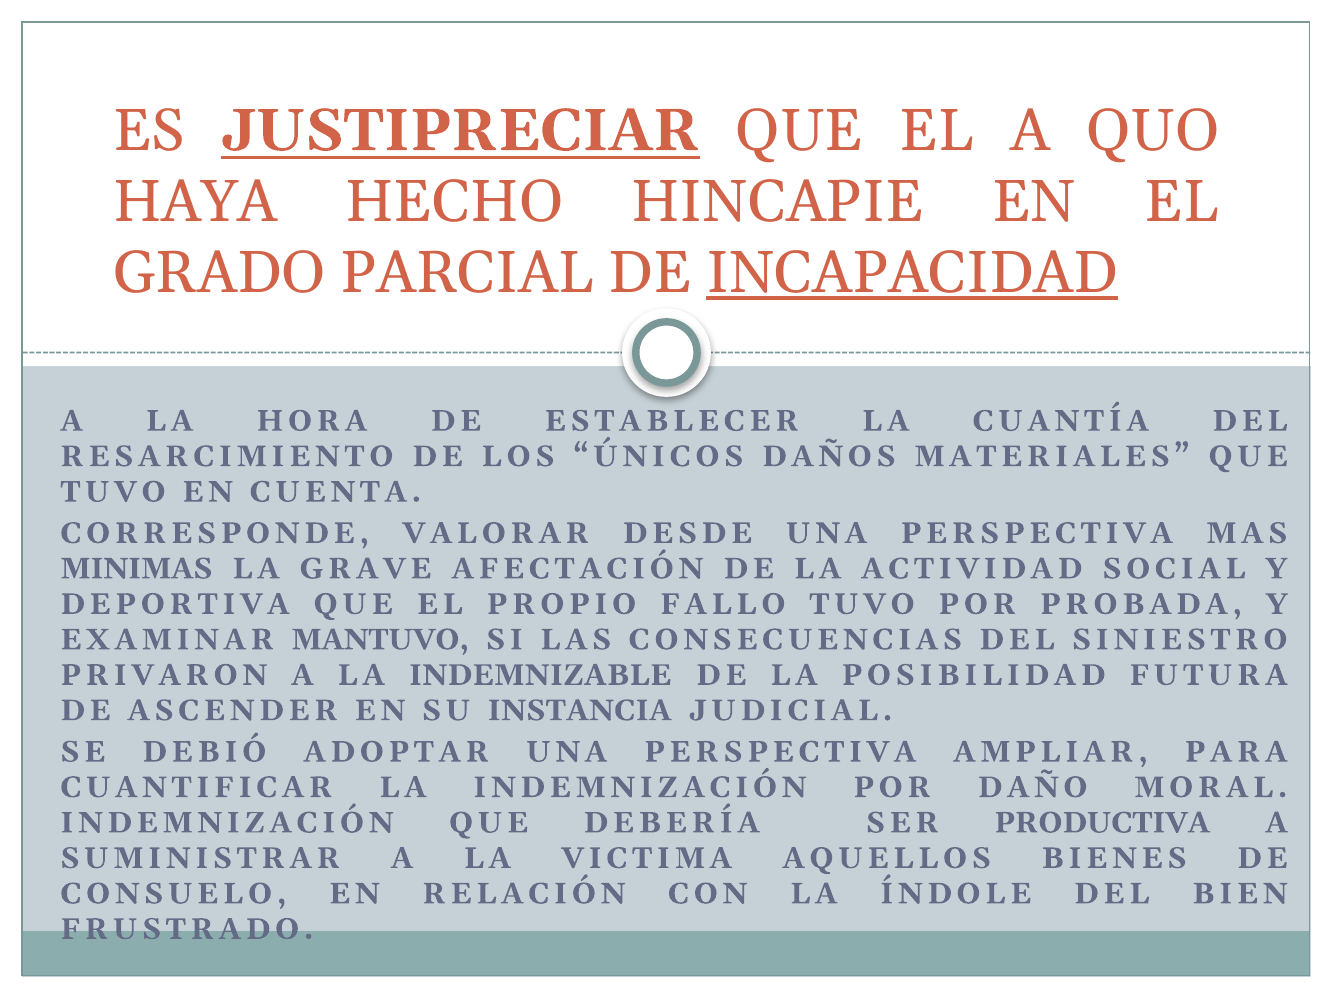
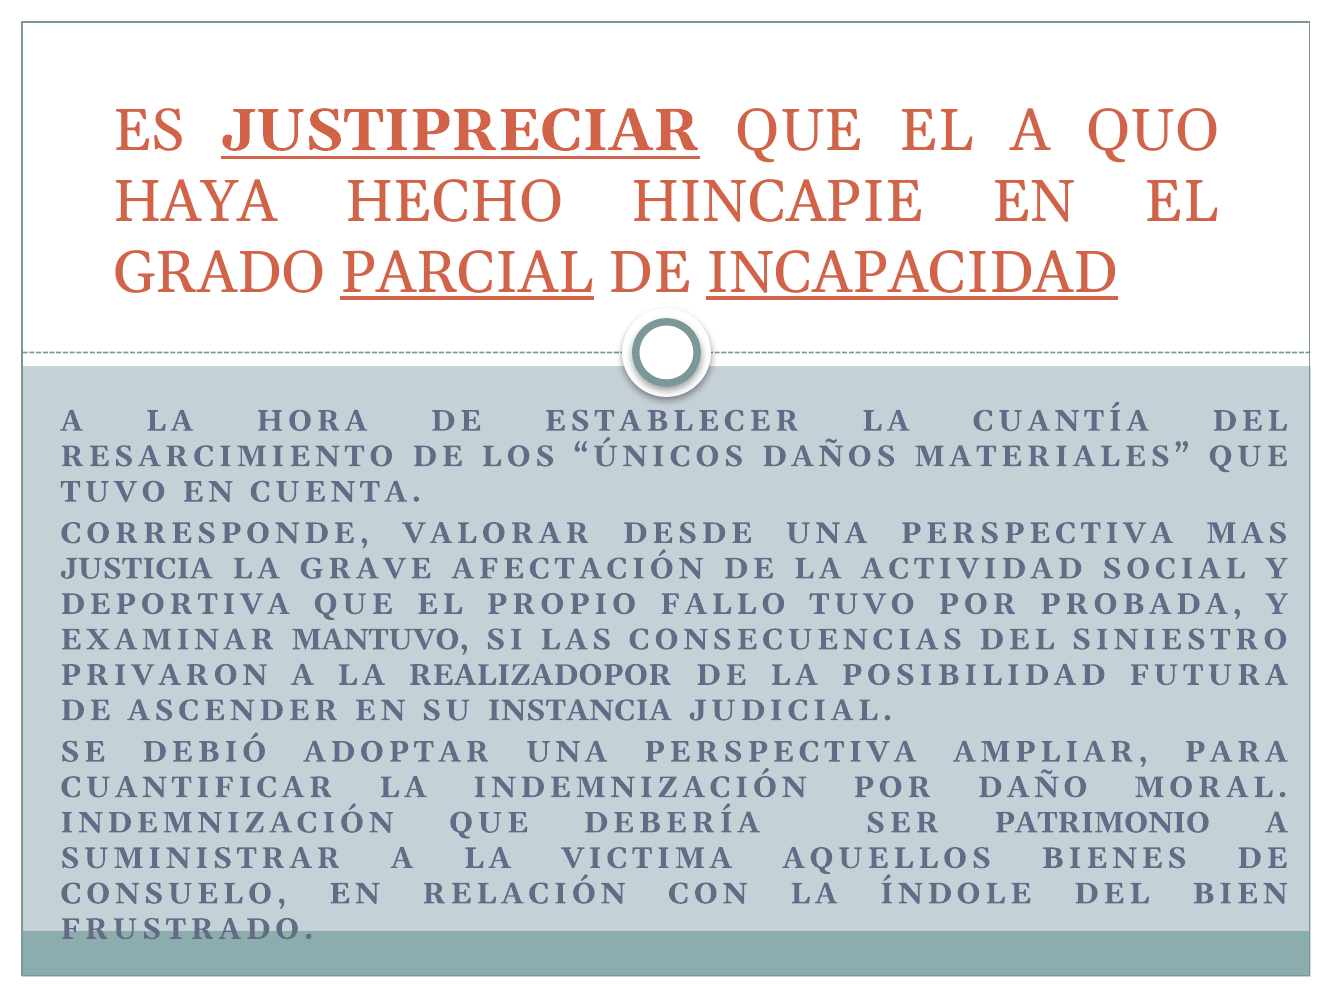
PARCIAL underline: none -> present
MINIMAS: MINIMAS -> JUSTICIA
INDEMNIZABLE: INDEMNIZABLE -> REALIZADOPOR
PRODUCTIVA: PRODUCTIVA -> PATRIMONIO
